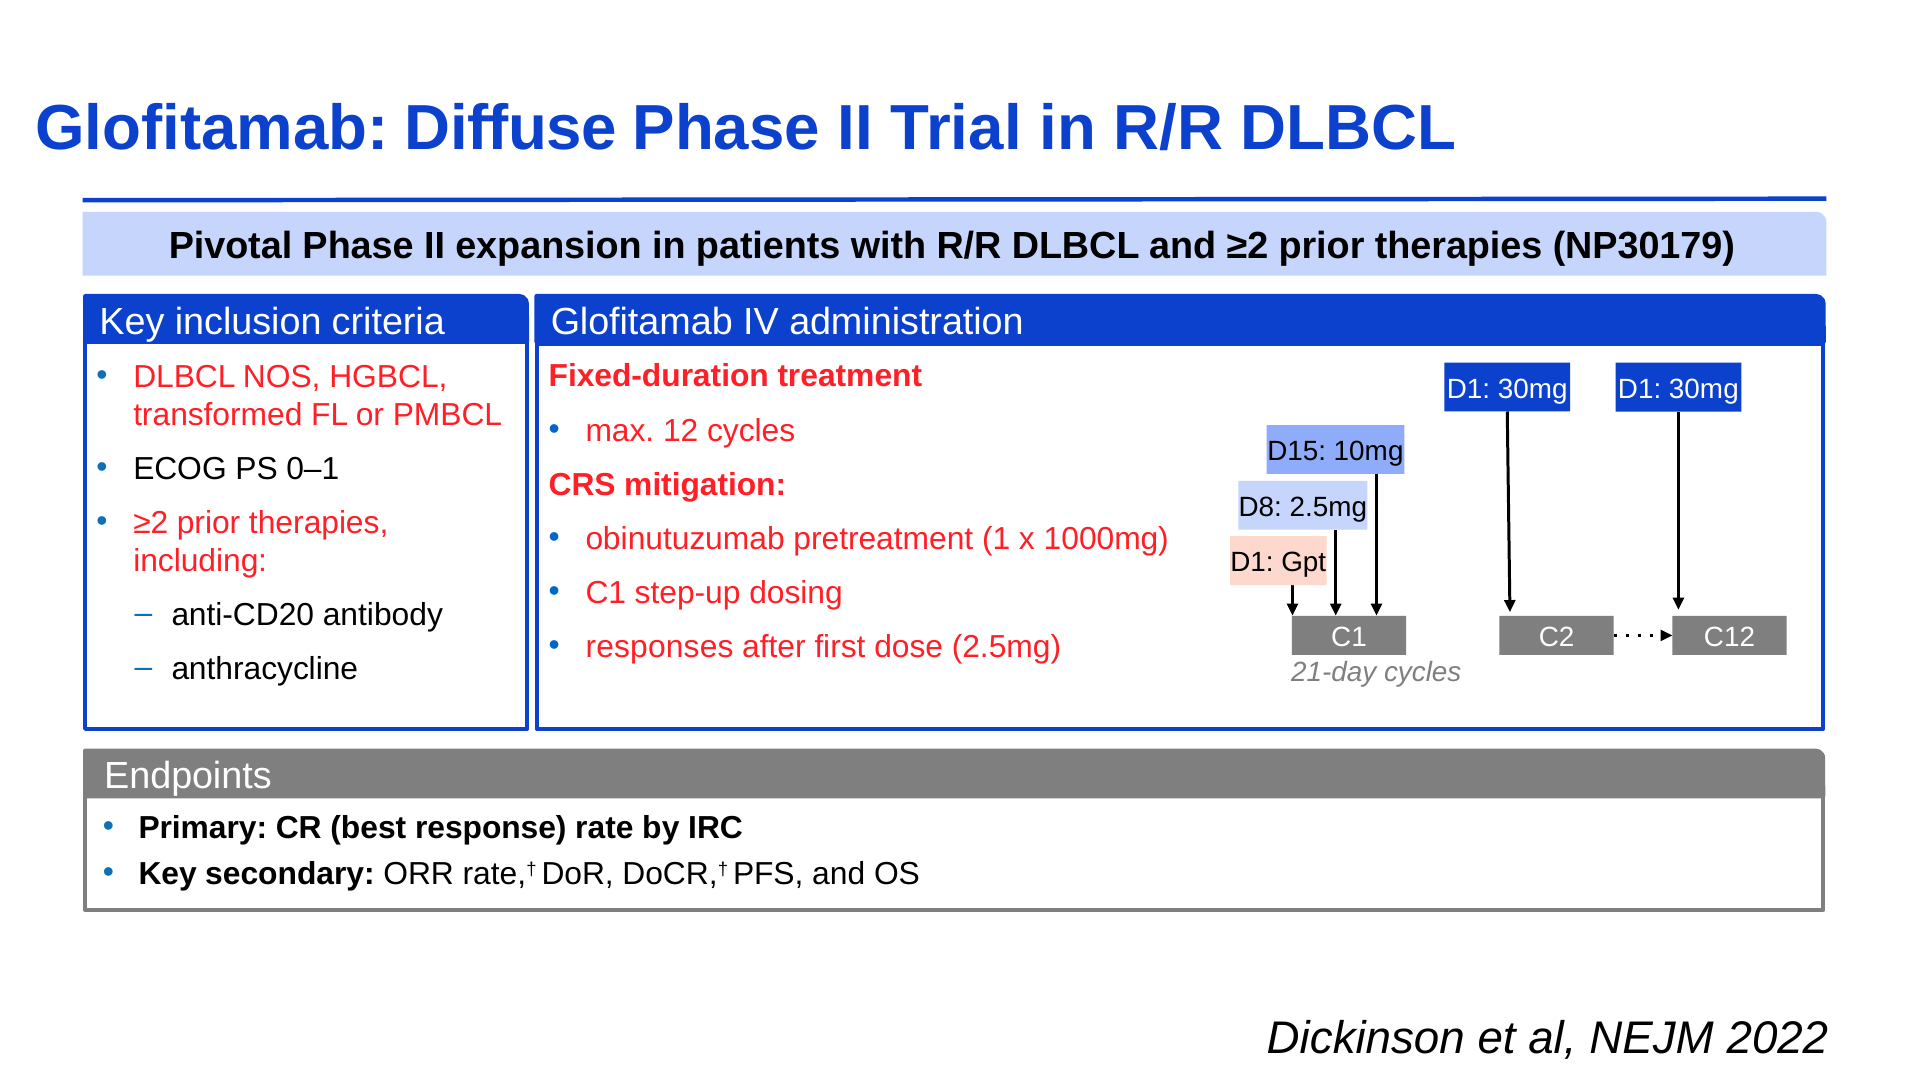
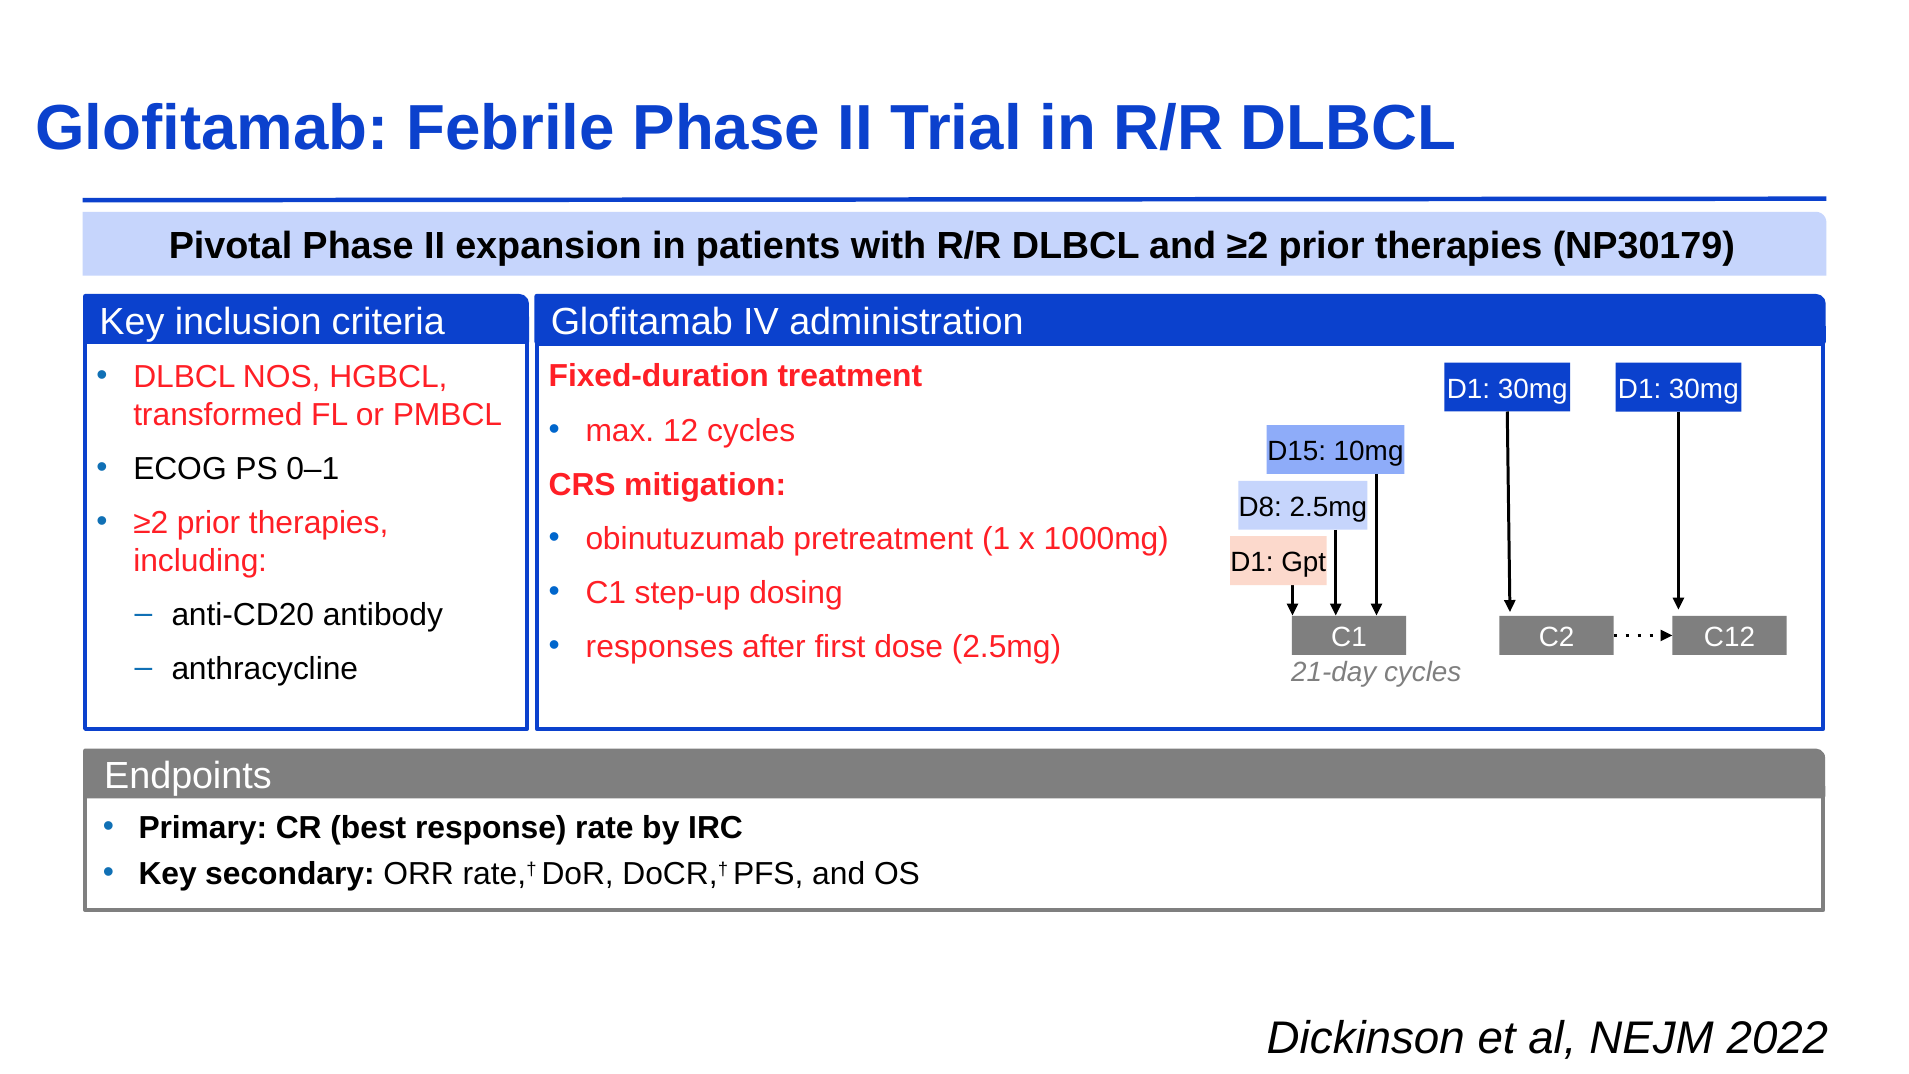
Diffuse: Diffuse -> Febrile
